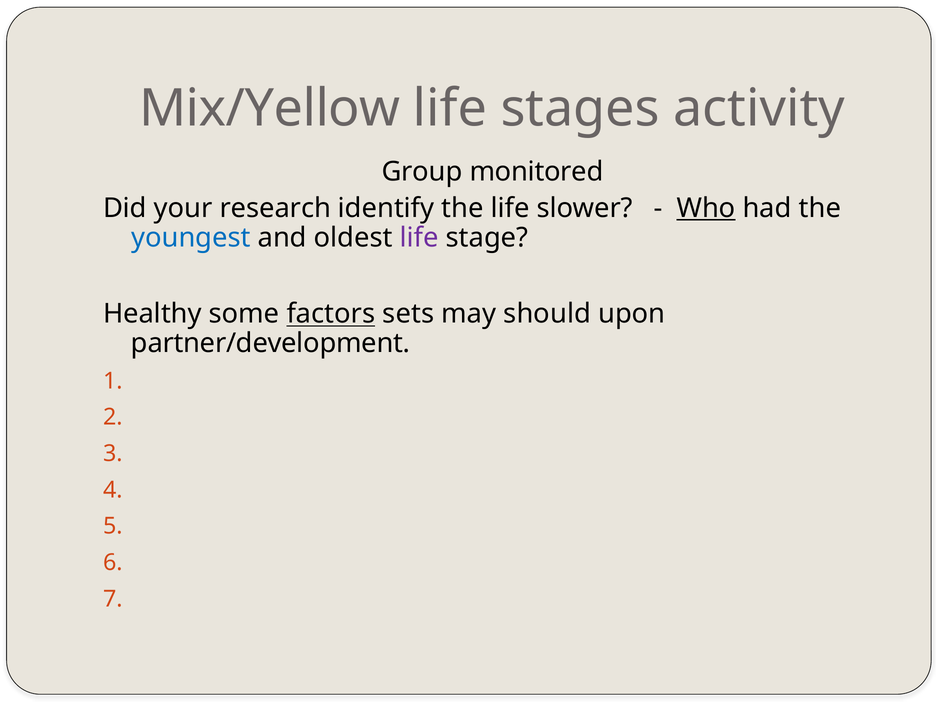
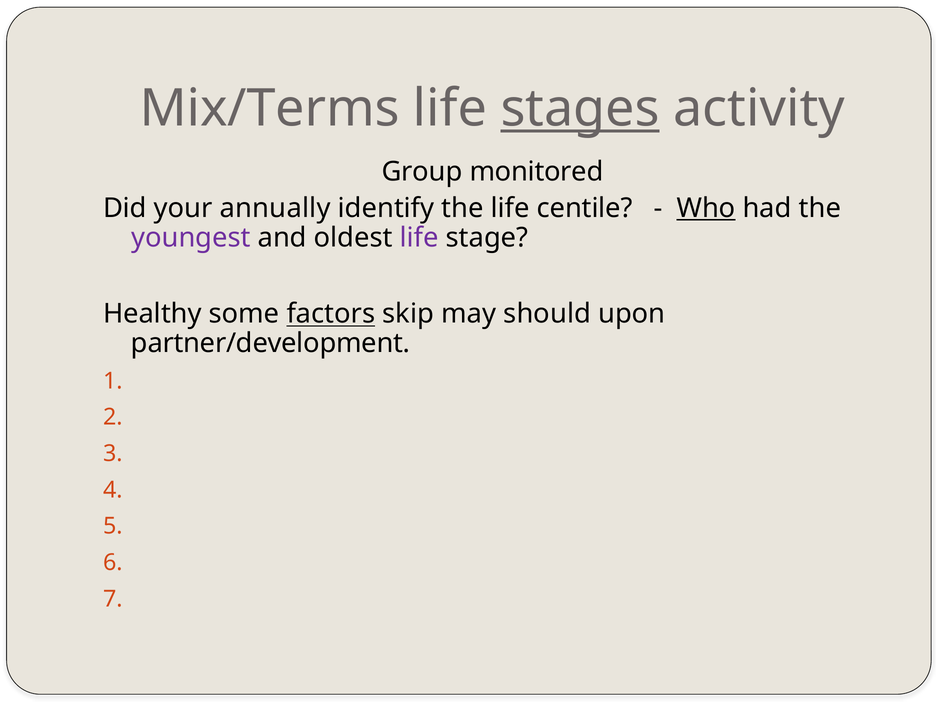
Mix/Yellow: Mix/Yellow -> Mix/Terms
stages underline: none -> present
research: research -> annually
slower: slower -> centile
youngest colour: blue -> purple
sets: sets -> skip
